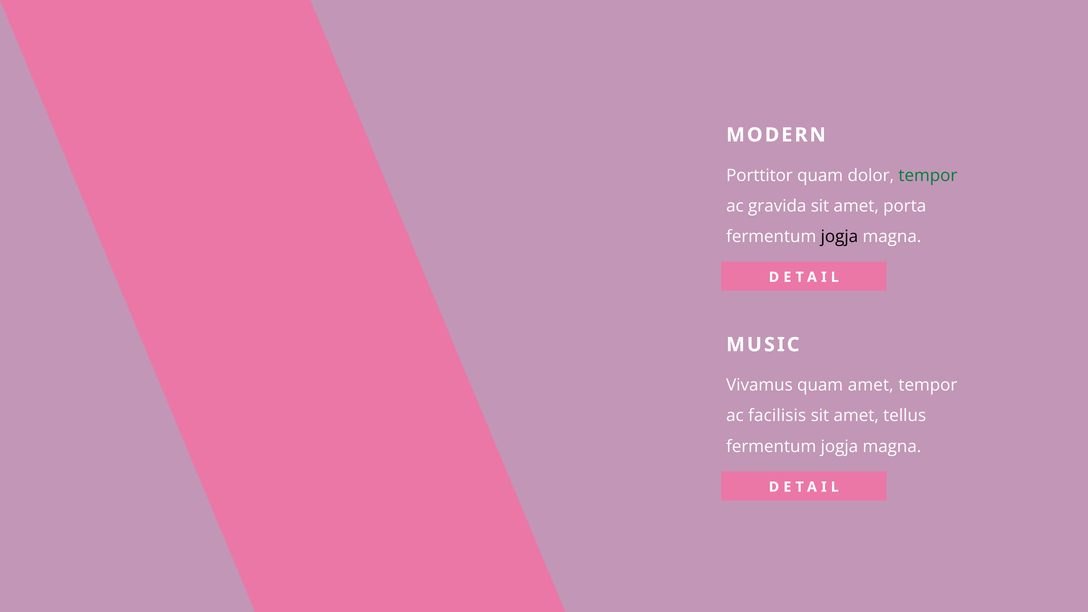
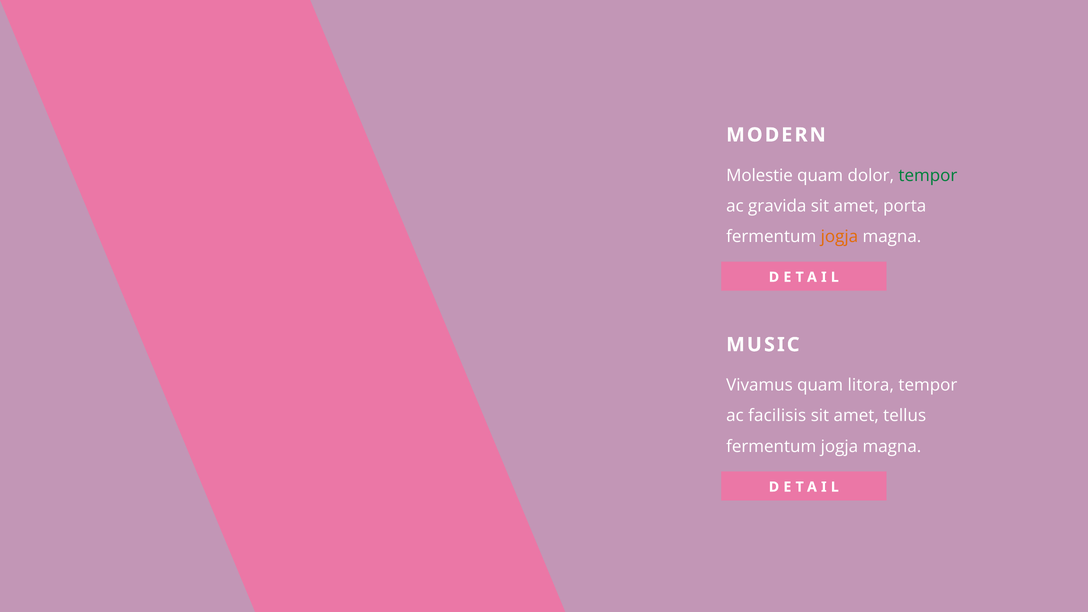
Porttitor: Porttitor -> Molestie
jogja at (839, 237) colour: black -> orange
quam amet: amet -> litora
